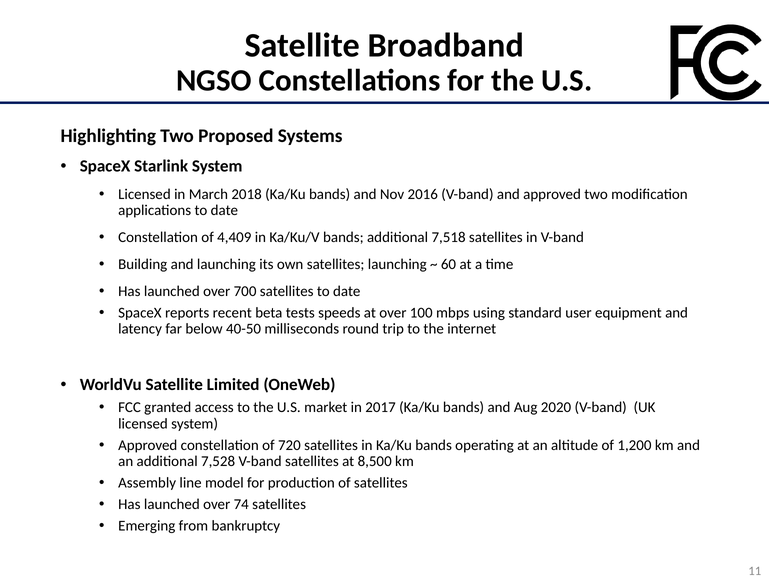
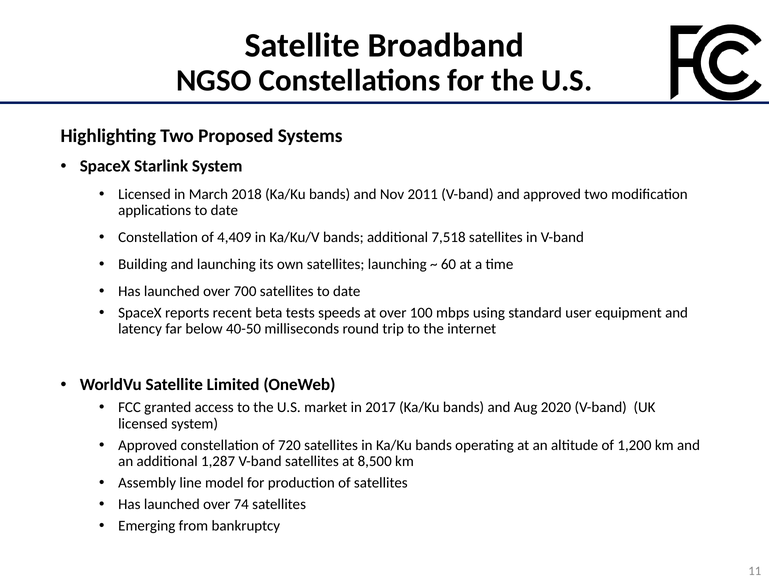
2016: 2016 -> 2011
7,528: 7,528 -> 1,287
